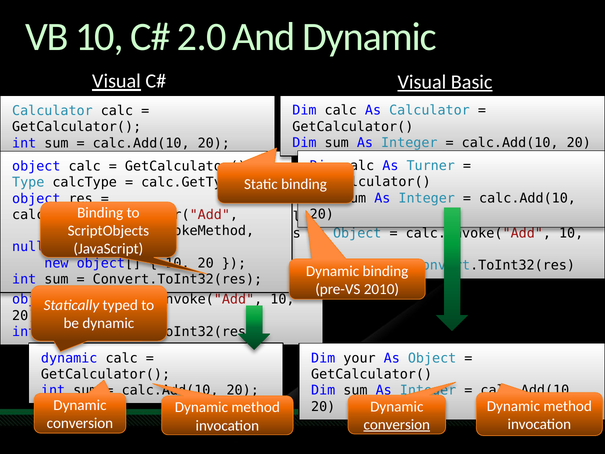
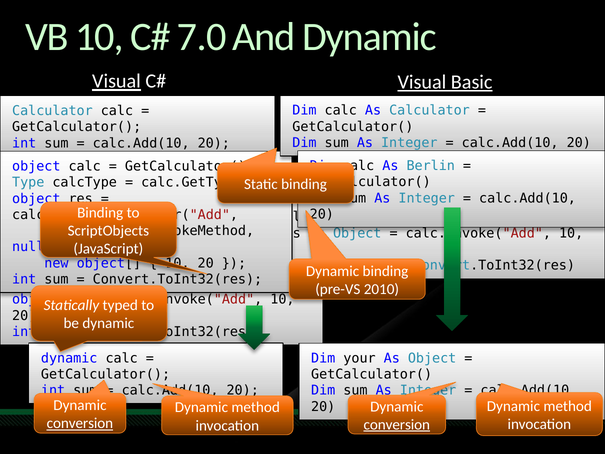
2.0: 2.0 -> 7.0
Turner: Turner -> Berlin
conversion at (80, 423) underline: none -> present
